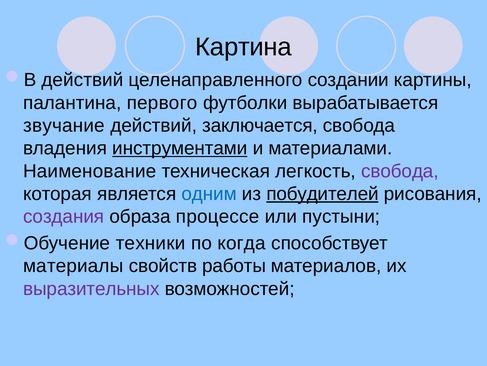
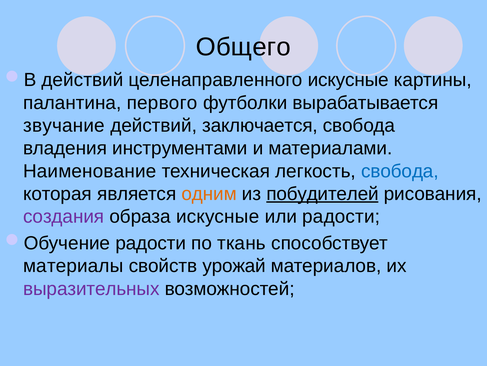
Картина: Картина -> Общего
целенаправленного создании: создании -> искусные
инструментами underline: present -> none
свобода at (400, 171) colour: purple -> blue
одним colour: blue -> orange
образа процессе: процессе -> искусные
или пустыни: пустыни -> радости
техники at (151, 243): техники -> радости
когда: когда -> ткань
работы: работы -> урожай
